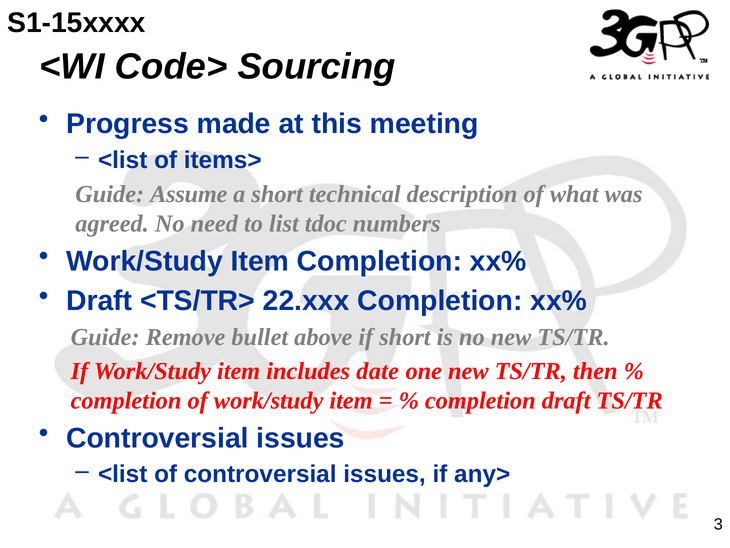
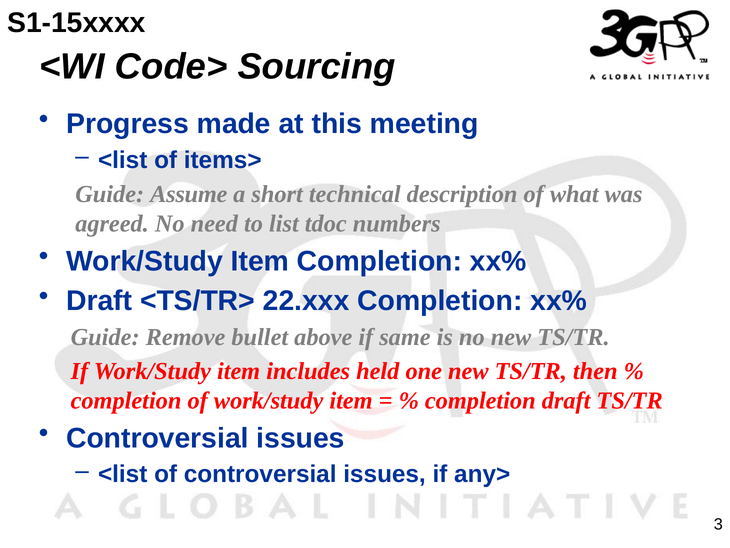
if short: short -> same
date: date -> held
